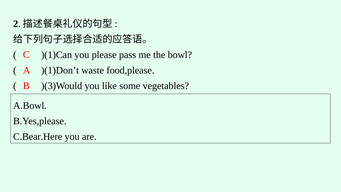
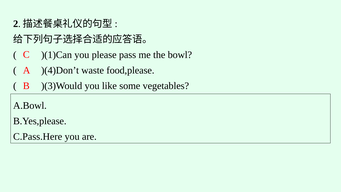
)(1)Don’t: )(1)Don’t -> )(4)Don’t
C.Bear.Here: C.Bear.Here -> C.Pass.Here
